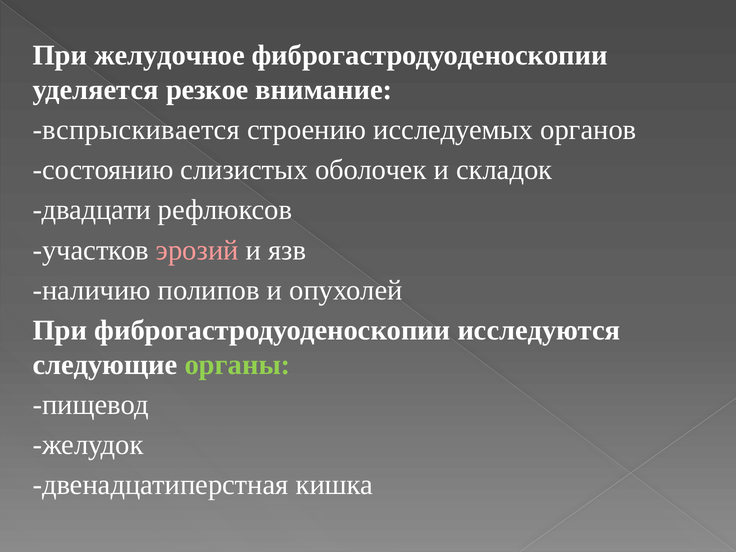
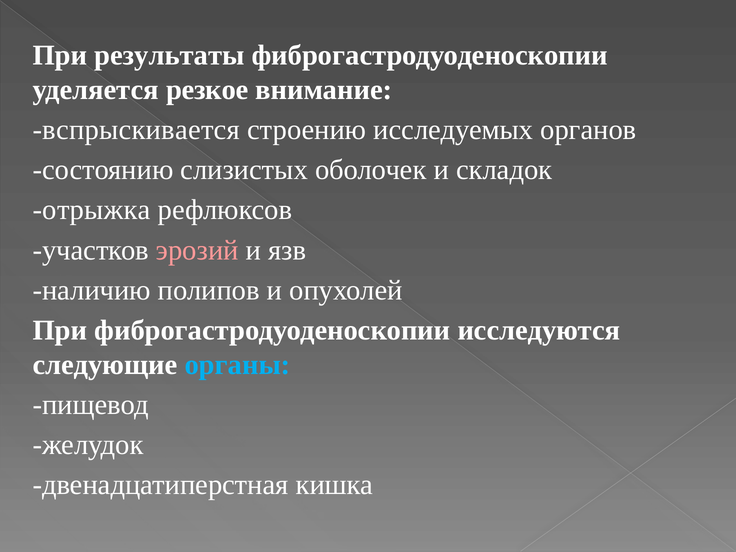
желудочное: желудочное -> результаты
двадцати: двадцати -> отрыжка
органы colour: light green -> light blue
